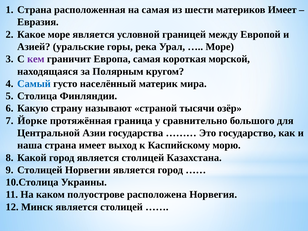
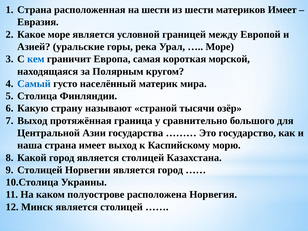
на самая: самая -> шести
кем colour: purple -> blue
Йорке at (32, 121): Йорке -> Выход
